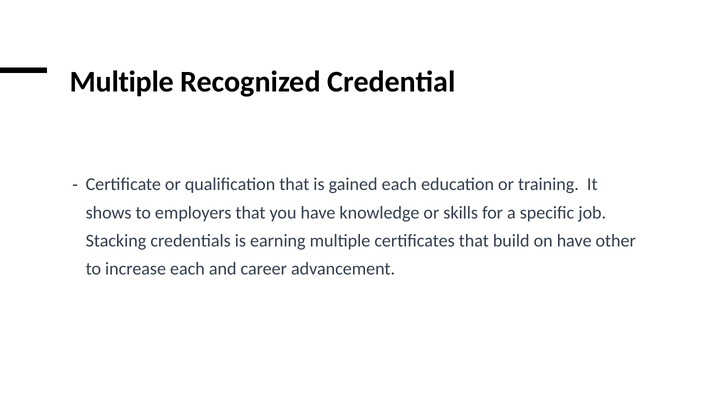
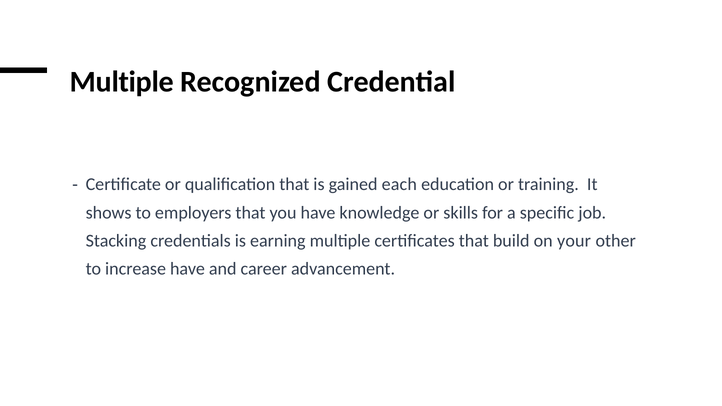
on have: have -> your
increase each: each -> have
